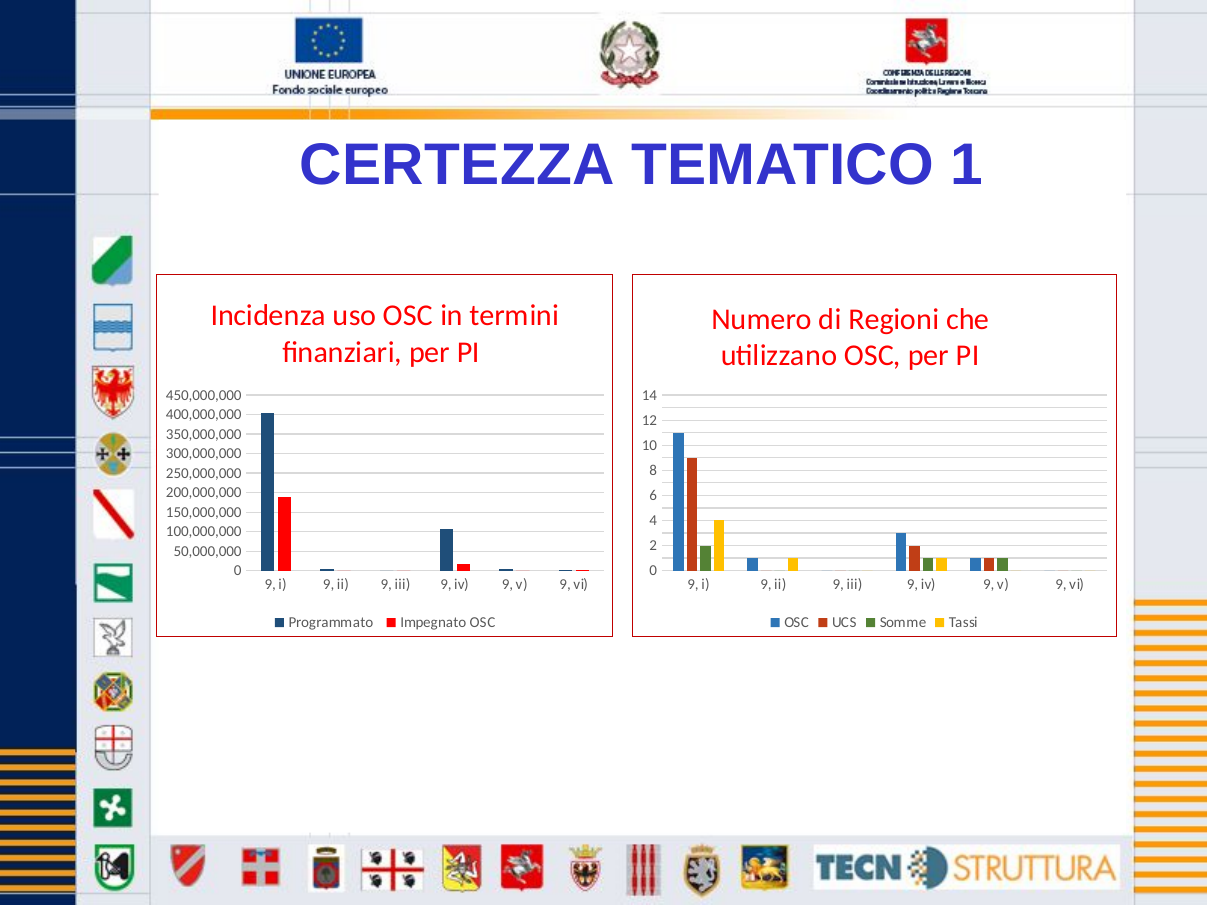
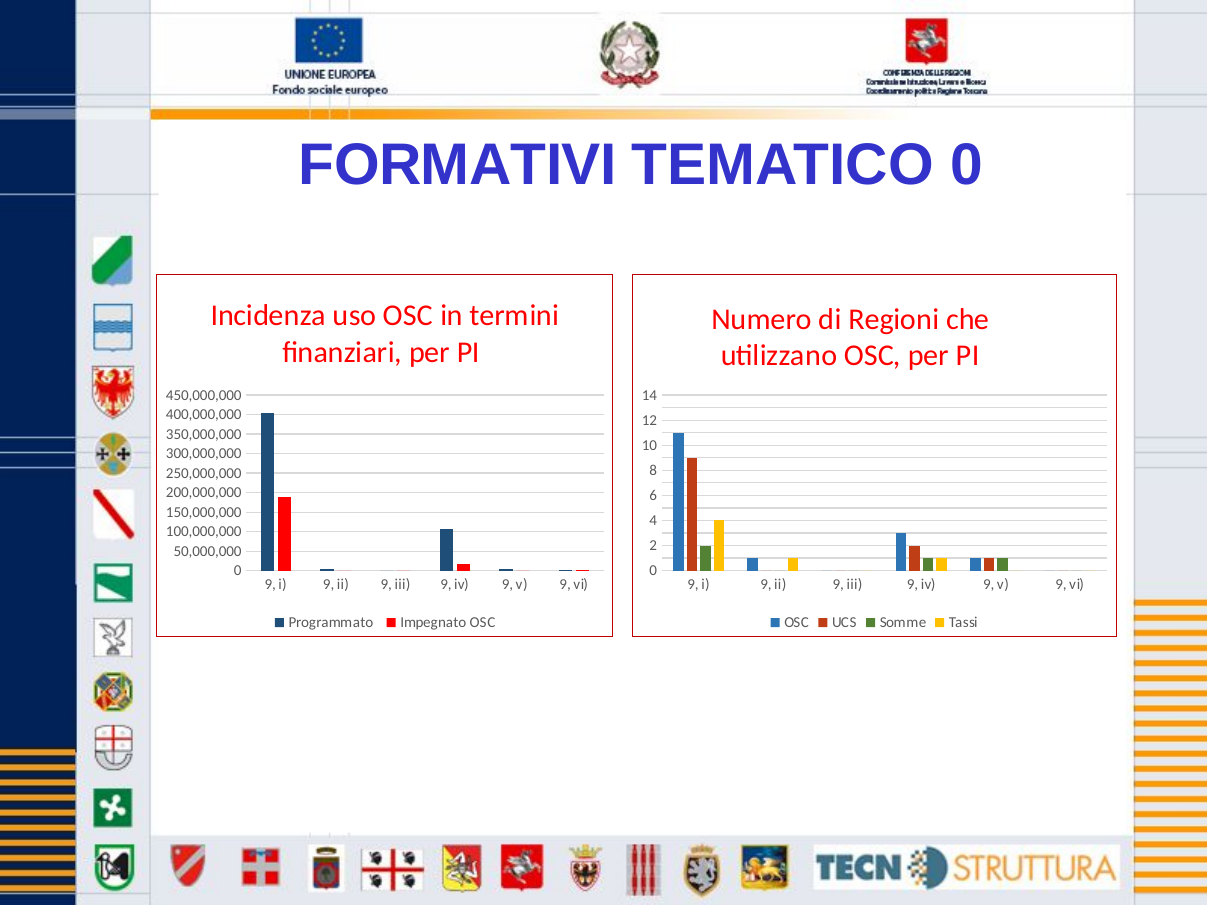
CERTEZZA: CERTEZZA -> FORMATIVI
TEMATICO 1: 1 -> 0
